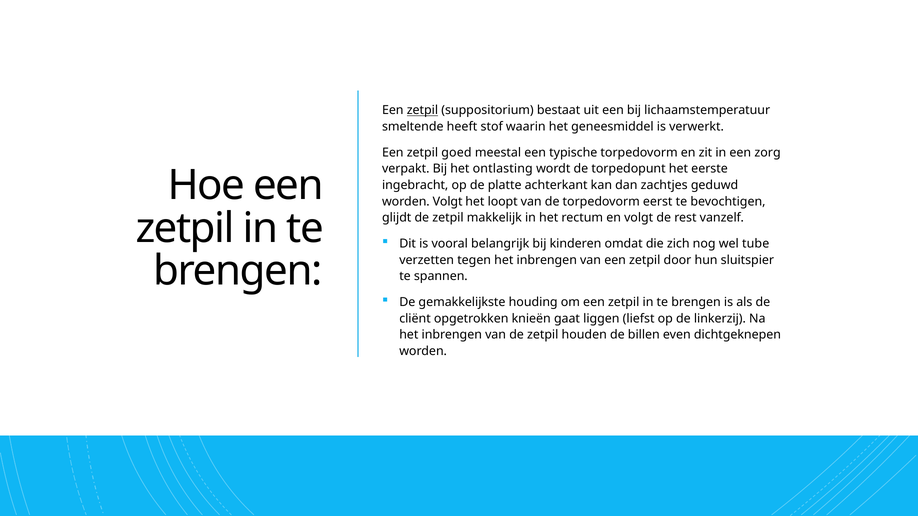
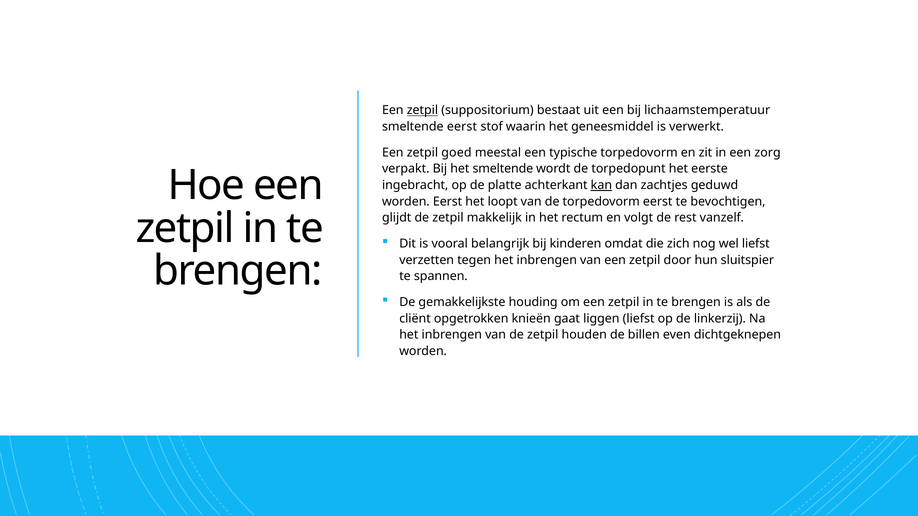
smeltende heeft: heeft -> eerst
het ontlasting: ontlasting -> smeltende
kan underline: none -> present
worden Volgt: Volgt -> Eerst
wel tube: tube -> liefst
